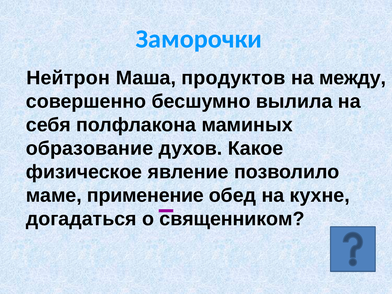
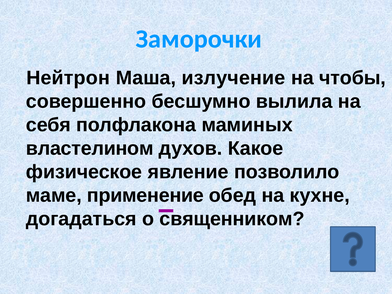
продуктов: продуктов -> излучение
между: между -> чтобы
образование: образование -> властелином
